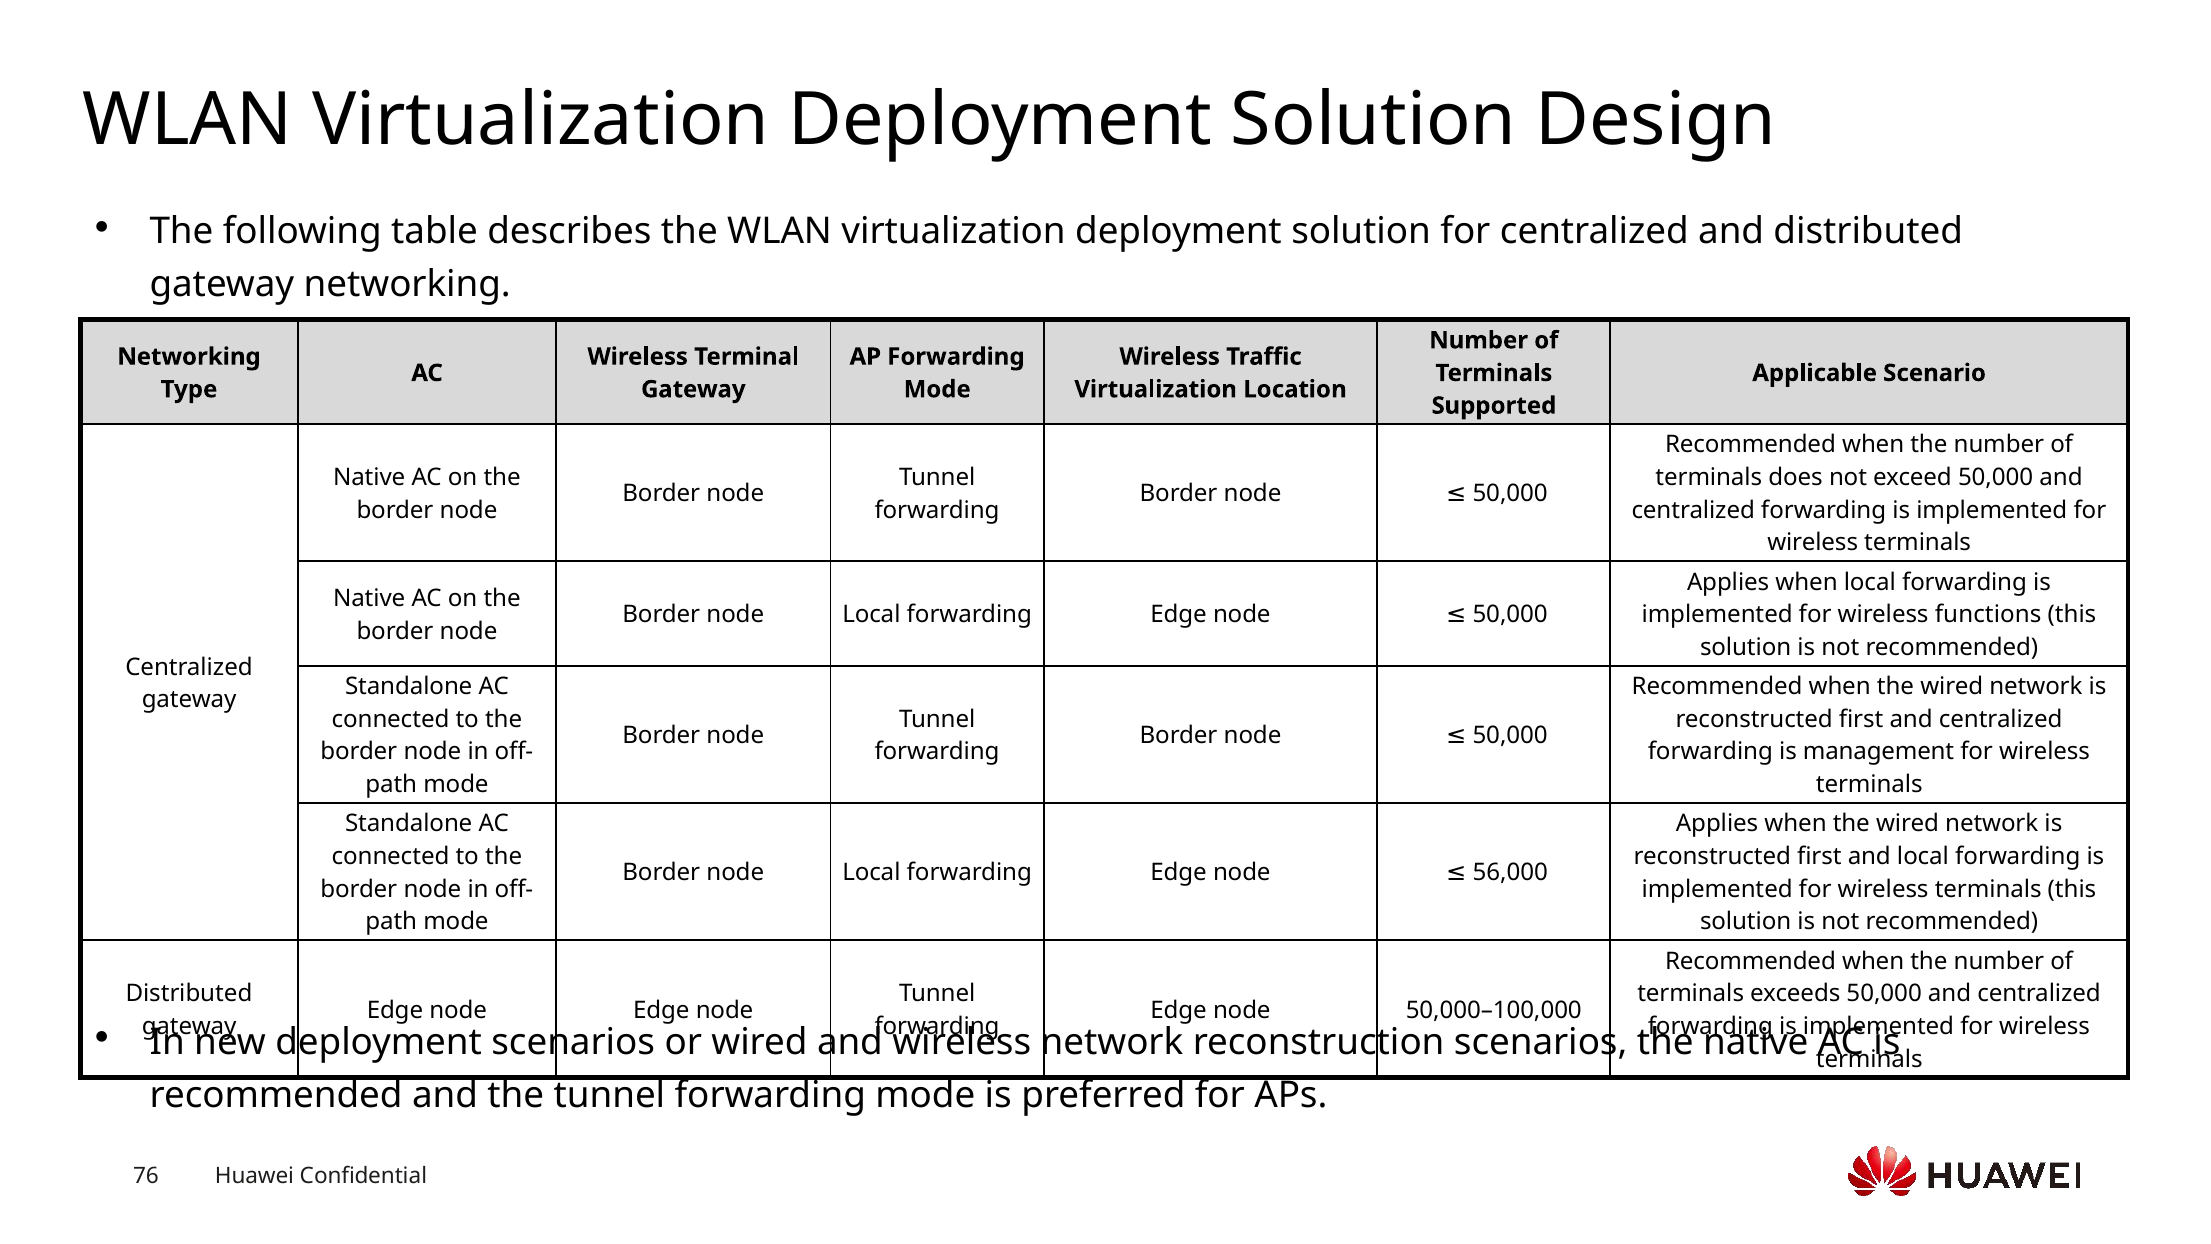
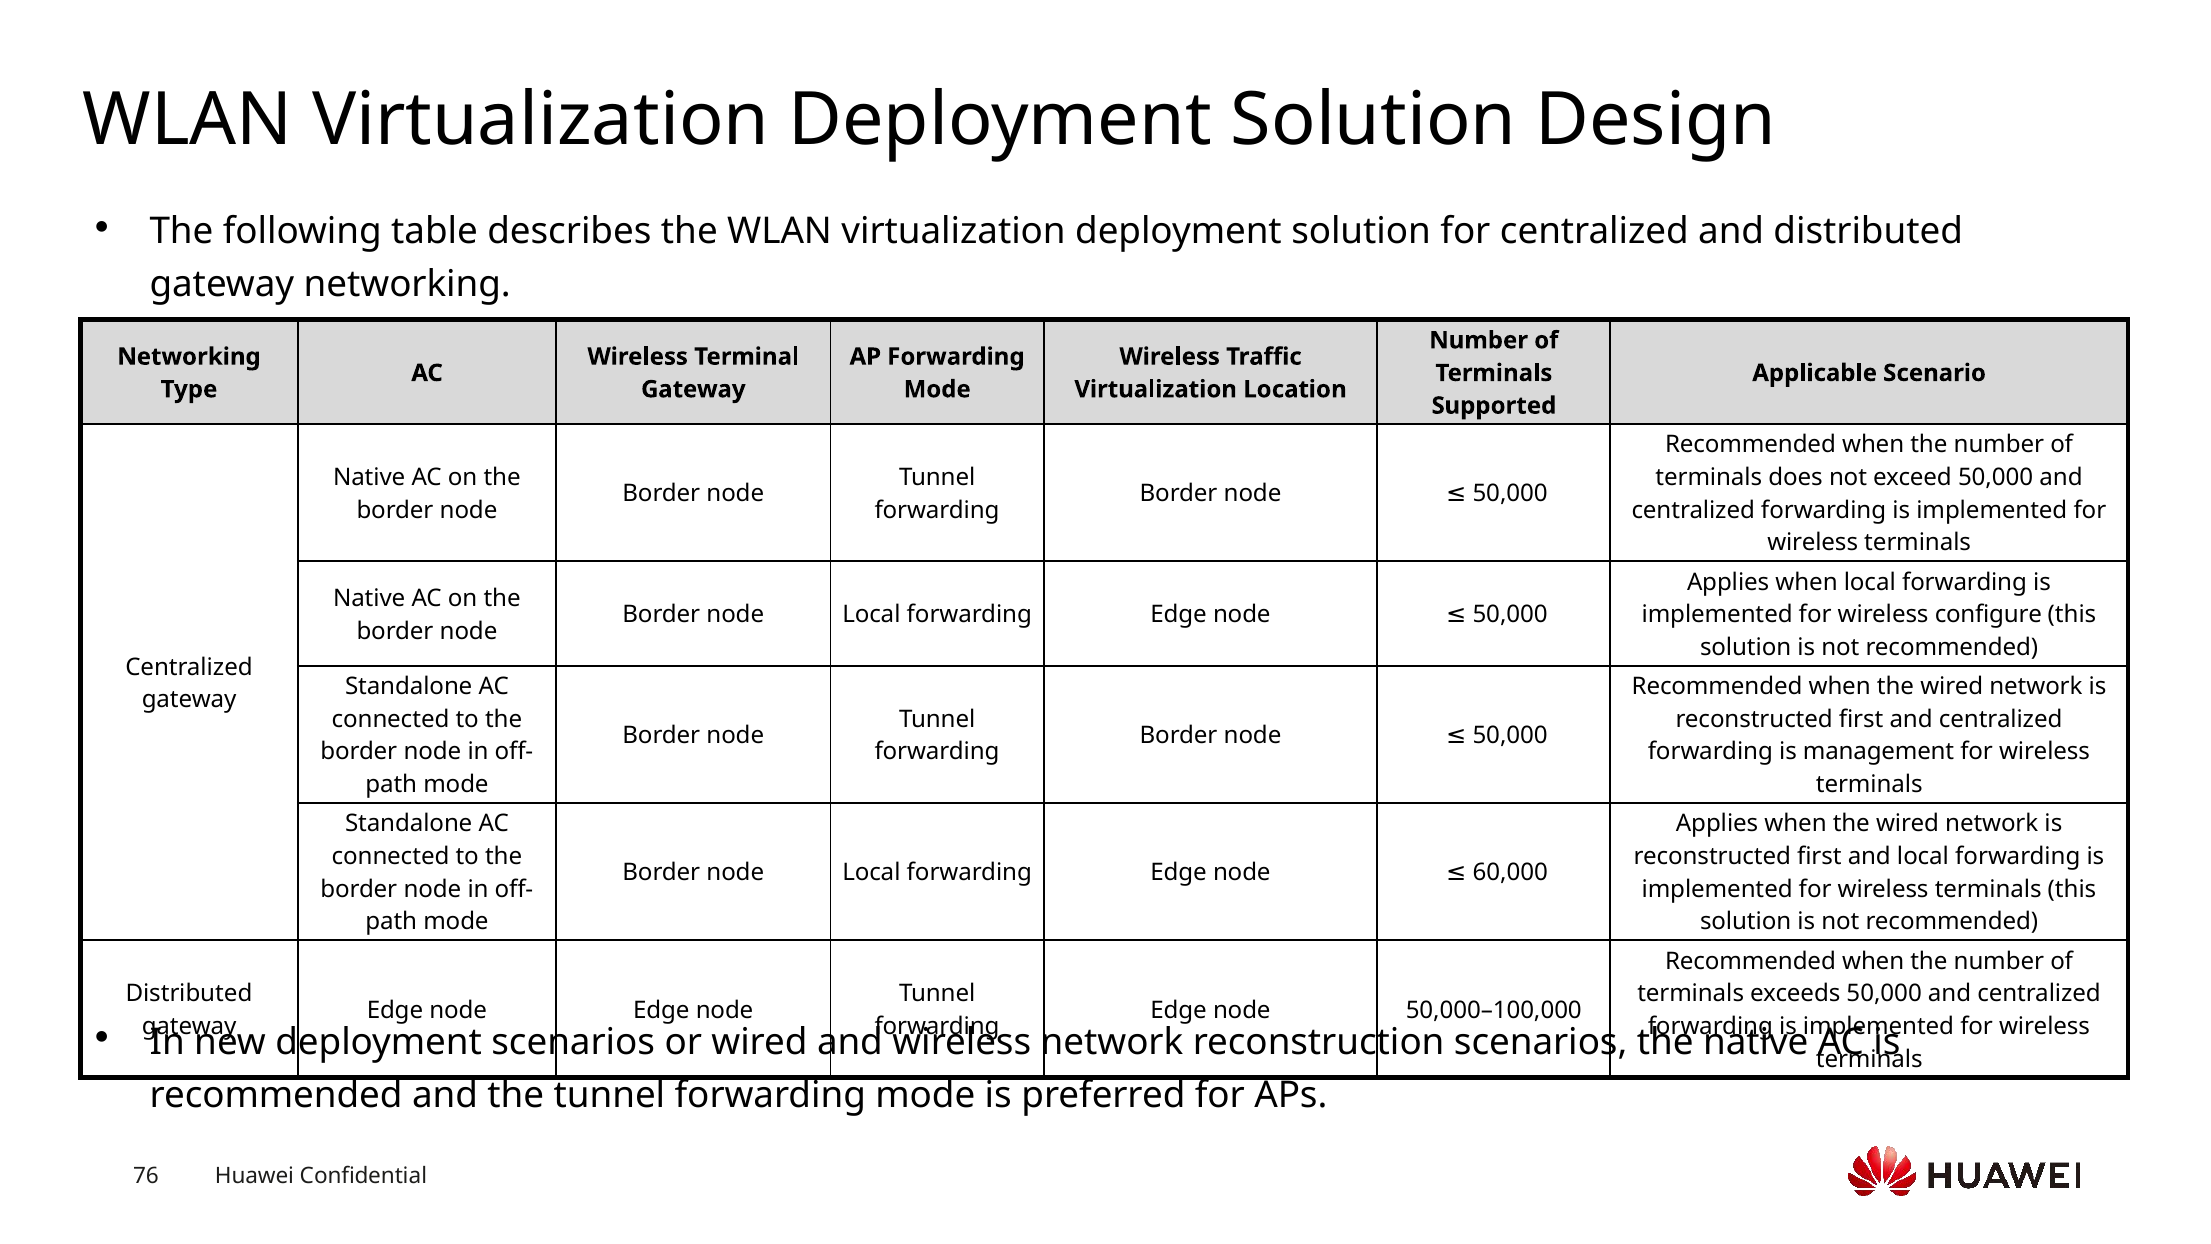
functions: functions -> configure
56,000: 56,000 -> 60,000
